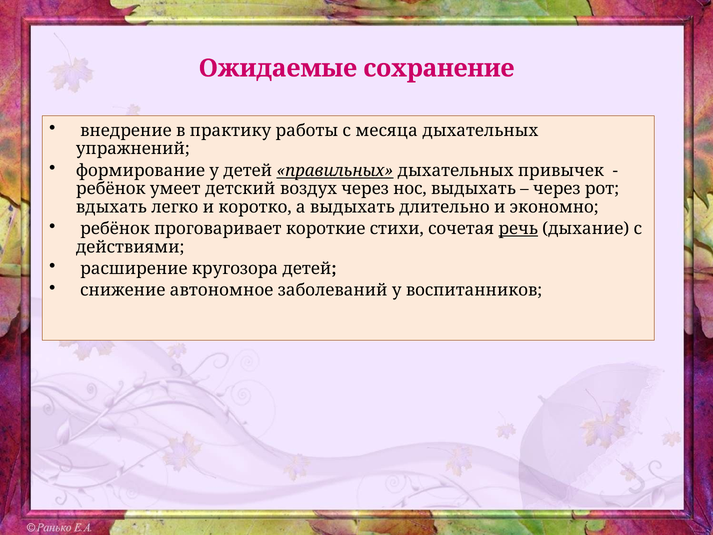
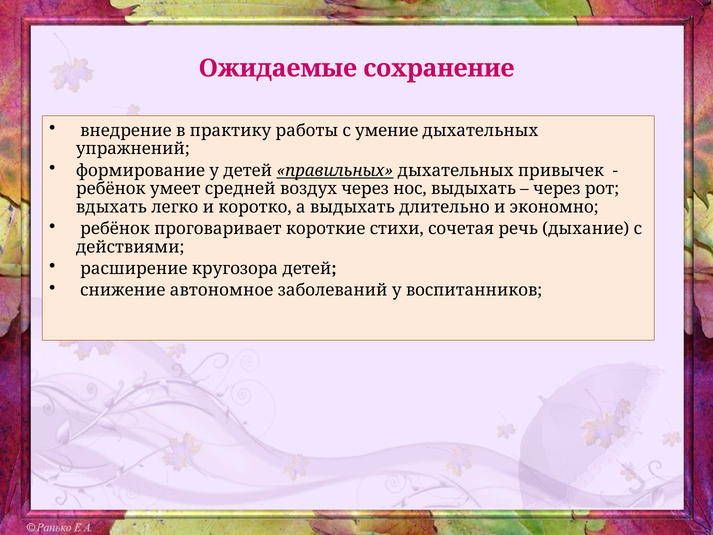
месяца: месяца -> умение
детский: детский -> средней
речь underline: present -> none
